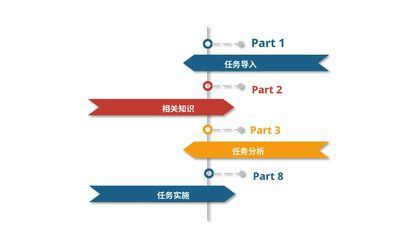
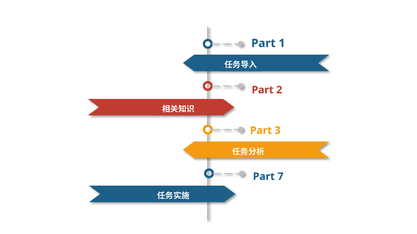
8: 8 -> 7
